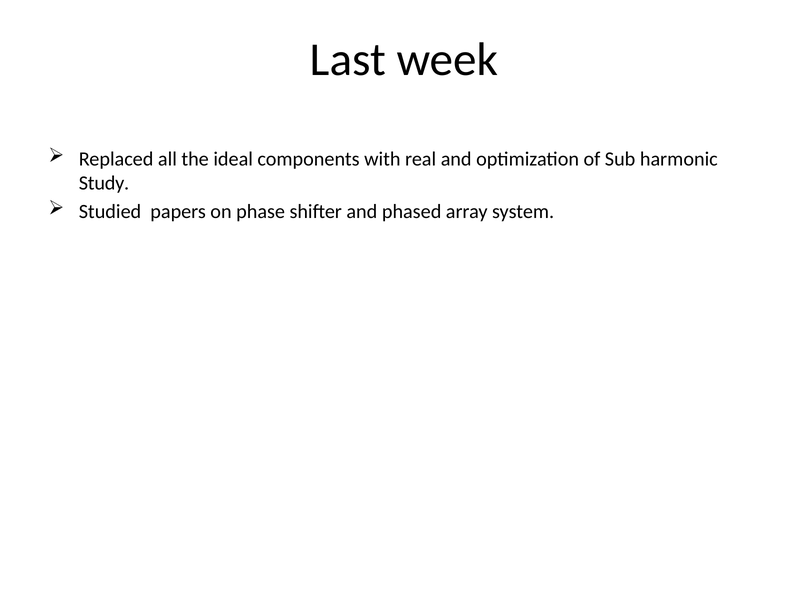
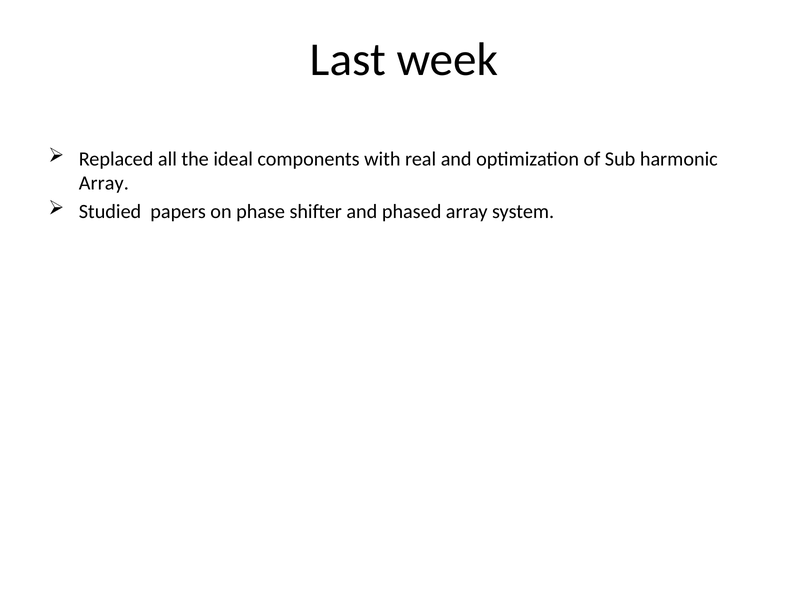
Study at (104, 183): Study -> Array
